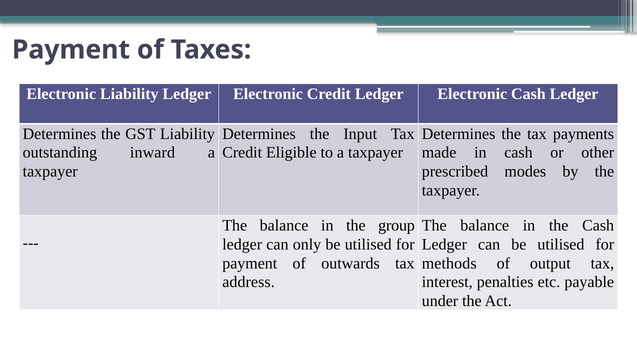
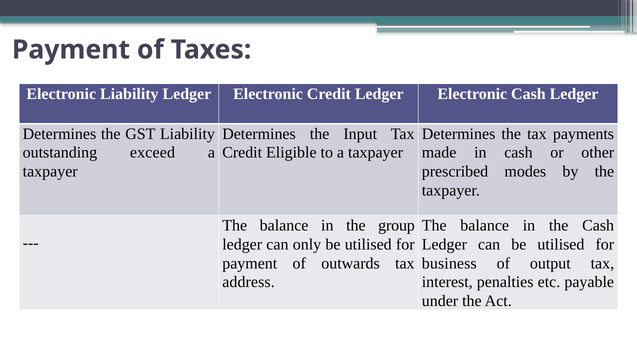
inward: inward -> exceed
methods: methods -> business
